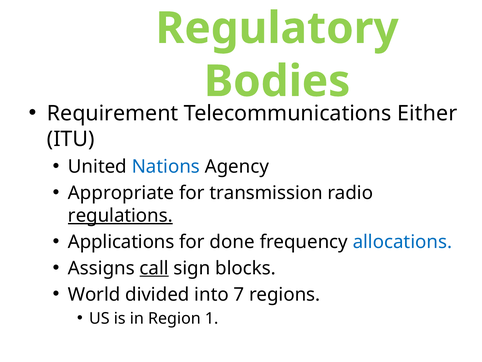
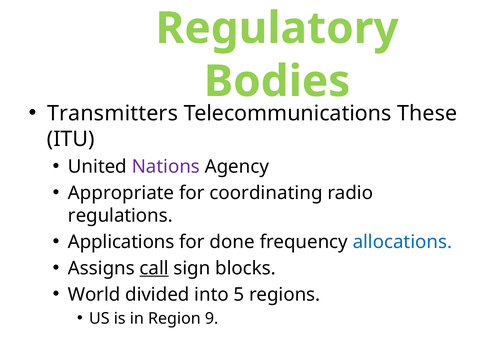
Requirement: Requirement -> Transmitters
Either: Either -> These
Nations colour: blue -> purple
transmission: transmission -> coordinating
regulations underline: present -> none
7: 7 -> 5
1: 1 -> 9
